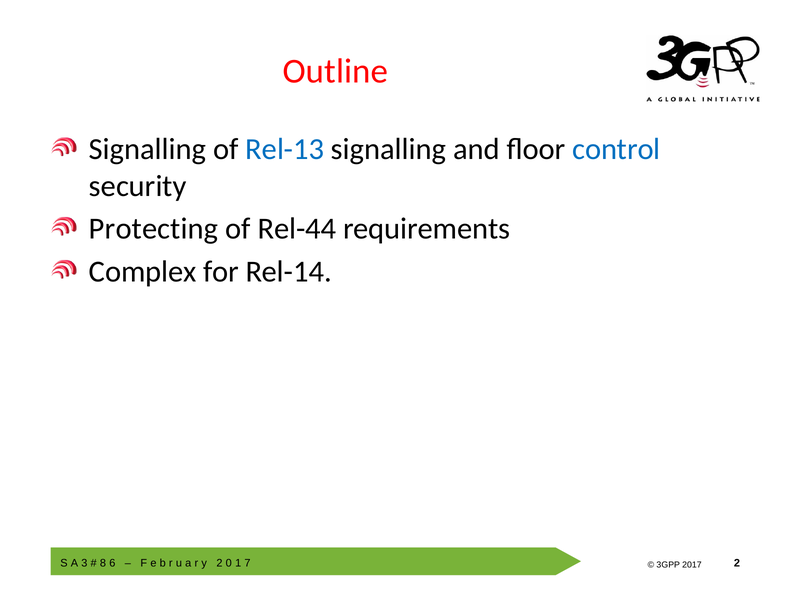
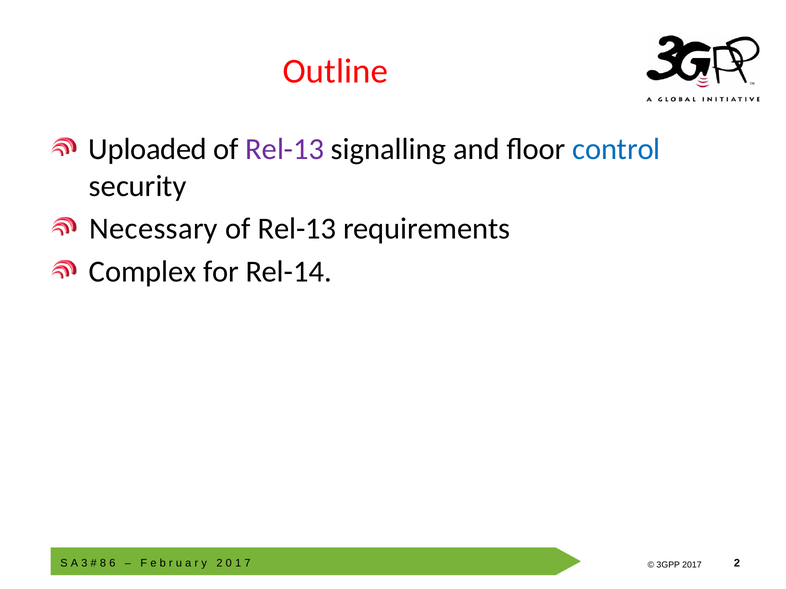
Signalling at (148, 149): Signalling -> Uploaded
Rel-13 at (285, 149) colour: blue -> purple
Protecting: Protecting -> Necessary
Rel-44 at (297, 229): Rel-44 -> Rel-13
